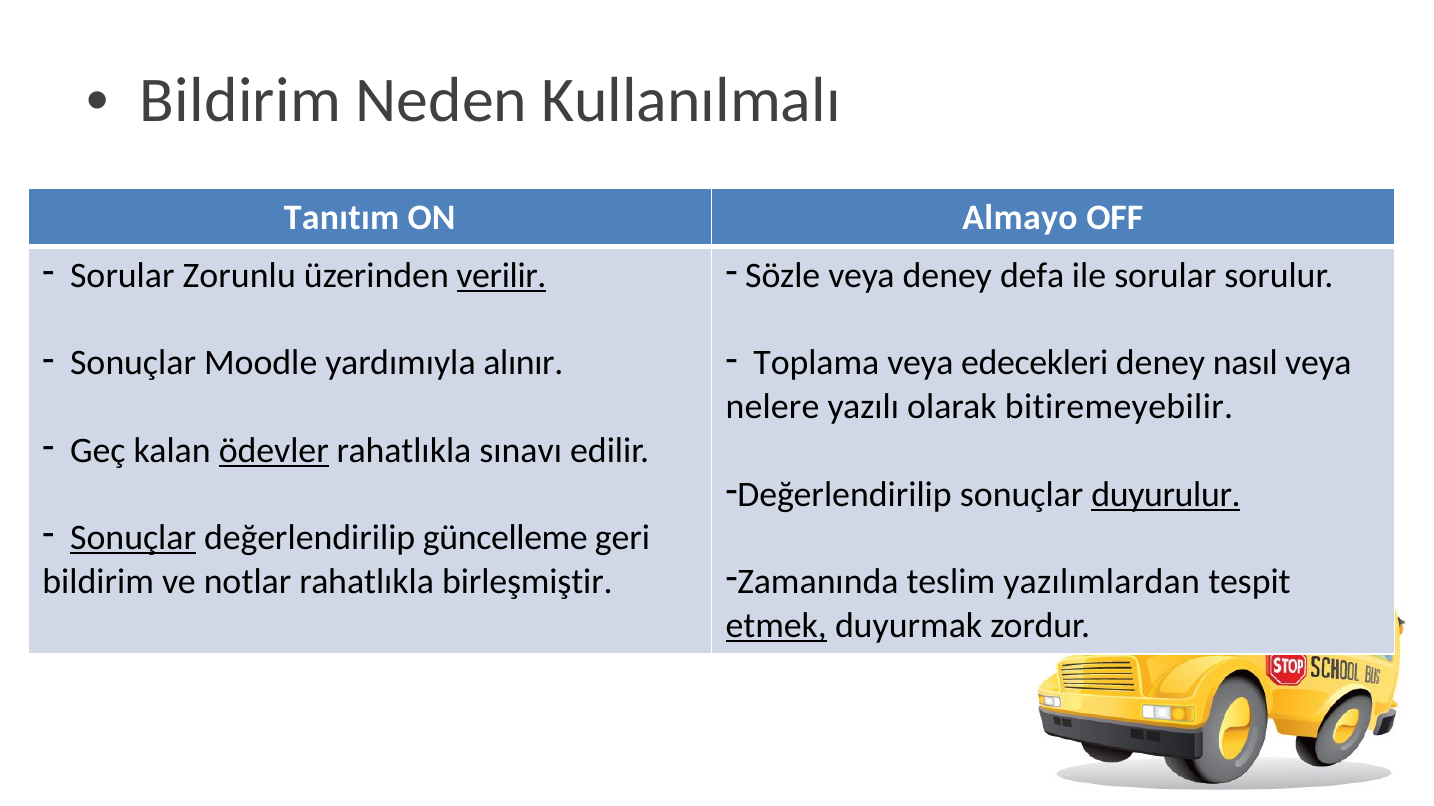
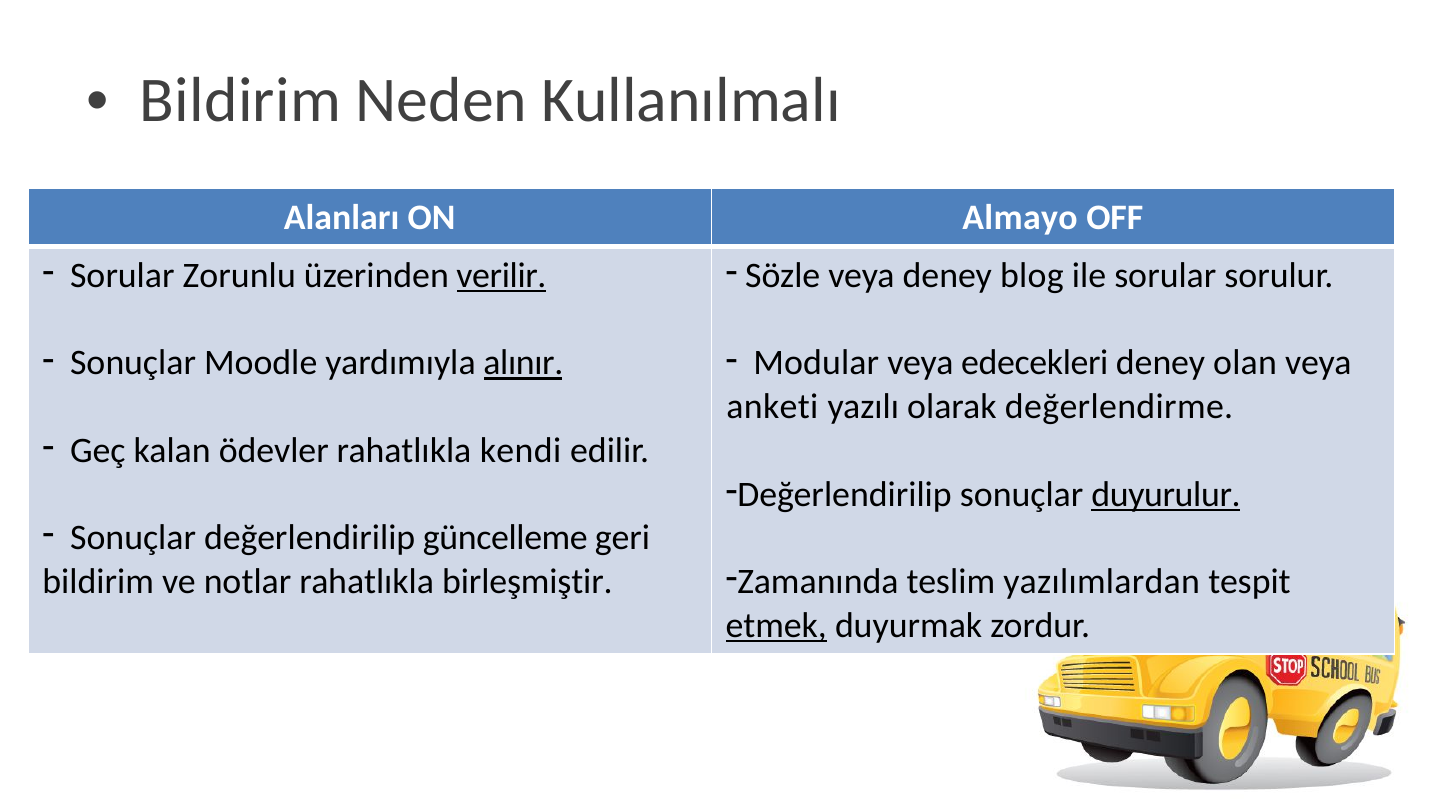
Tanıtım: Tanıtım -> Alanları
defa: defa -> blog
alınır underline: none -> present
Toplama: Toplama -> Modular
nasıl: nasıl -> olan
nelere: nelere -> anketi
bitiremeyebilir: bitiremeyebilir -> değerlendirme
ödevler underline: present -> none
sınavı: sınavı -> kendi
Sonuçlar at (133, 538) underline: present -> none
